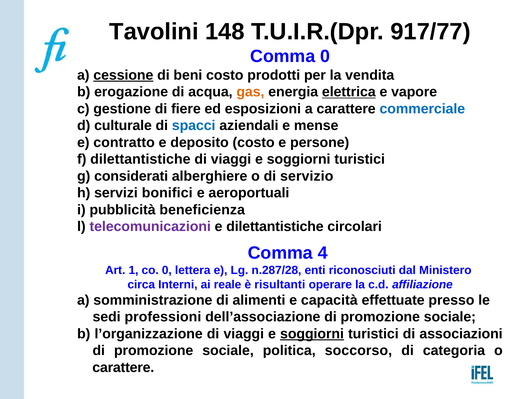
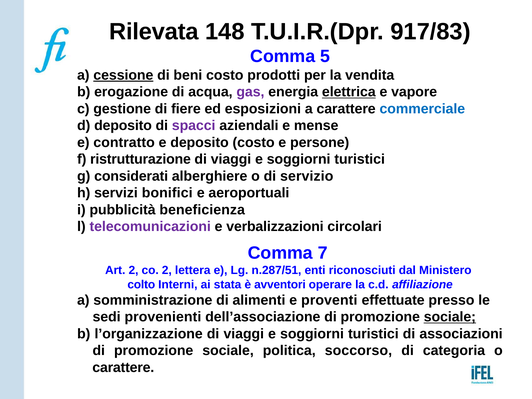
Tavolini: Tavolini -> Rilevata
917/77: 917/77 -> 917/83
Comma 0: 0 -> 5
gas colour: orange -> purple
d culturale: culturale -> deposito
spacci colour: blue -> purple
f dilettantistiche: dilettantistiche -> ristrutturazione
e dilettantistiche: dilettantistiche -> verbalizzazioni
4: 4 -> 7
Art 1: 1 -> 2
co 0: 0 -> 2
n.287/28: n.287/28 -> n.287/51
circa: circa -> colto
reale: reale -> stata
risultanti: risultanti -> avventori
capacità: capacità -> proventi
professioni: professioni -> provenienti
sociale at (450, 317) underline: none -> present
soggiorni at (312, 334) underline: present -> none
